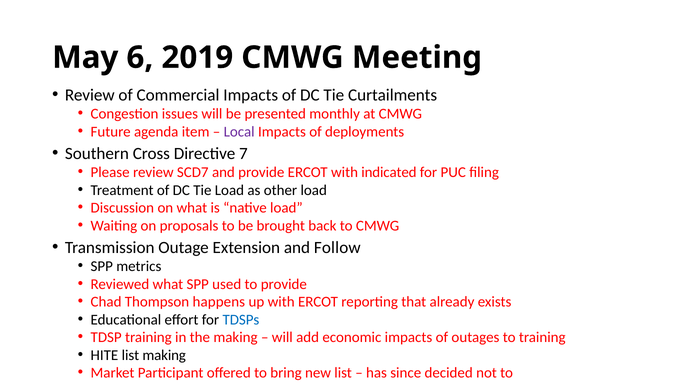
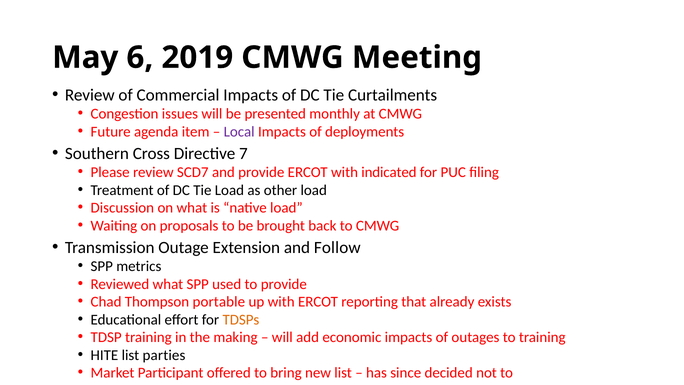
happens: happens -> portable
TDSPs colour: blue -> orange
list making: making -> parties
